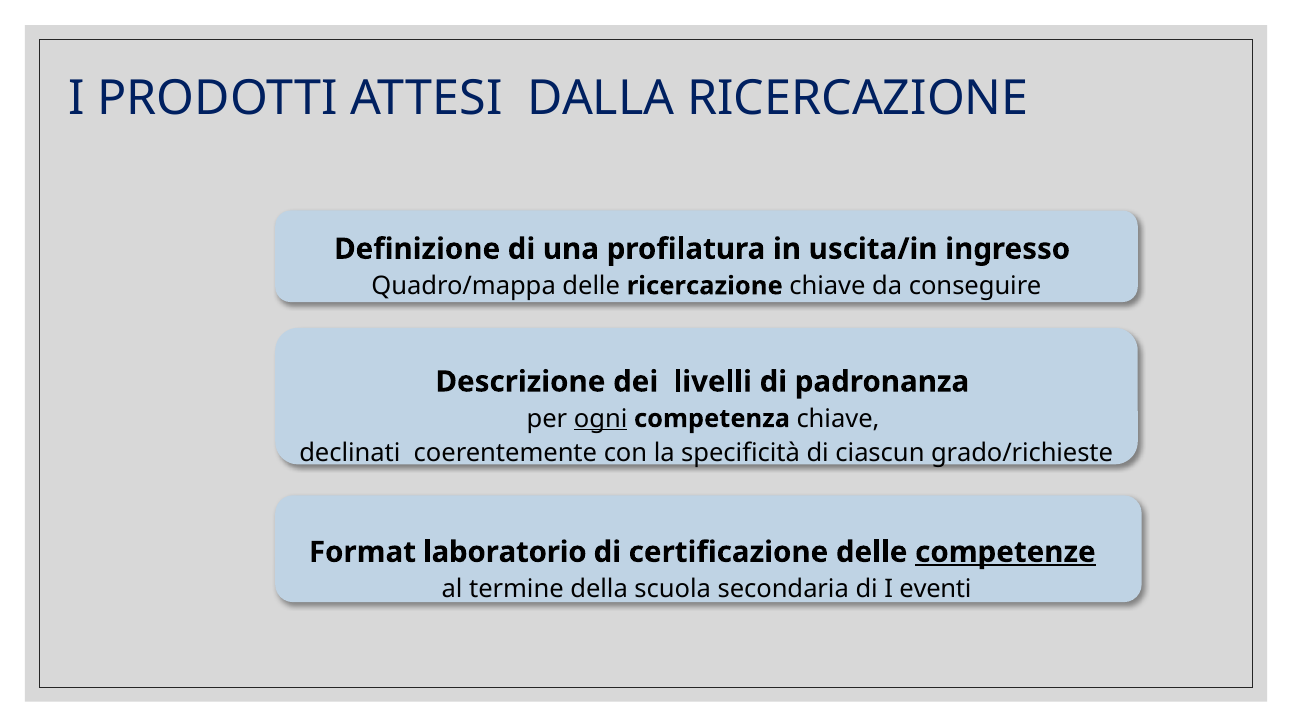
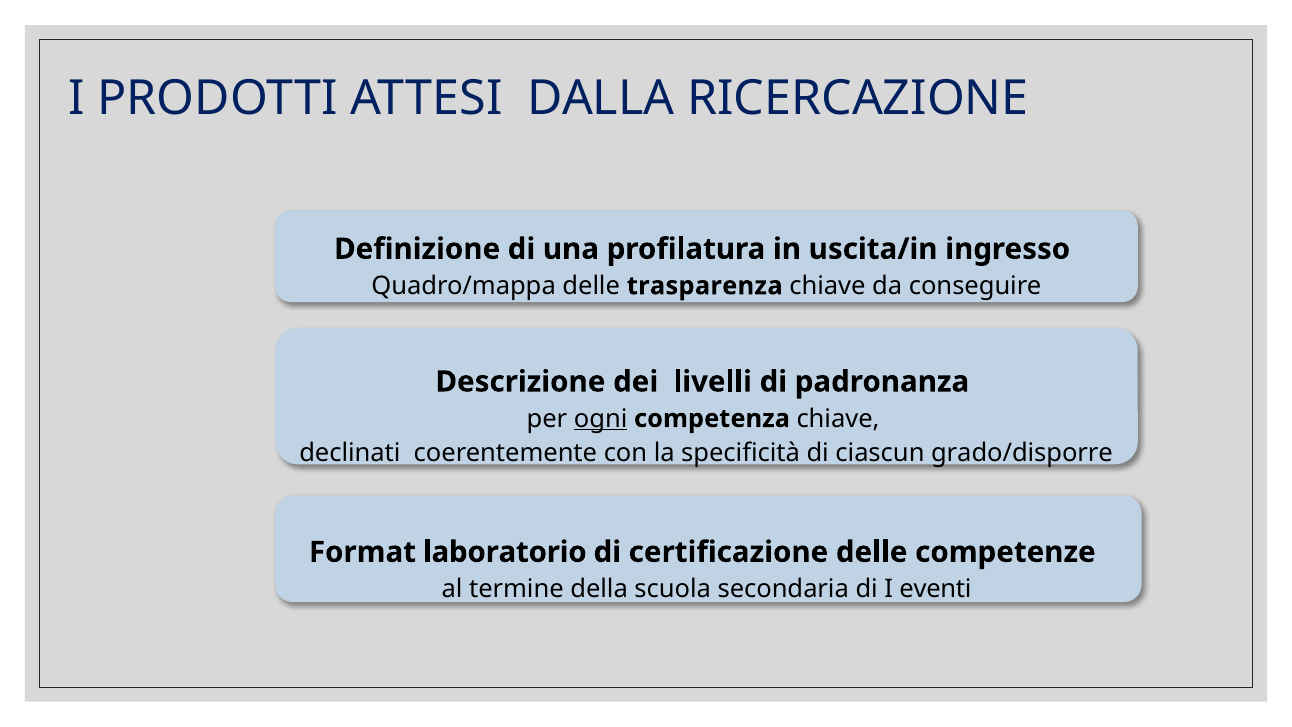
delle ricercazione: ricercazione -> trasparenza
grado/richieste: grado/richieste -> grado/disporre
competenze underline: present -> none
